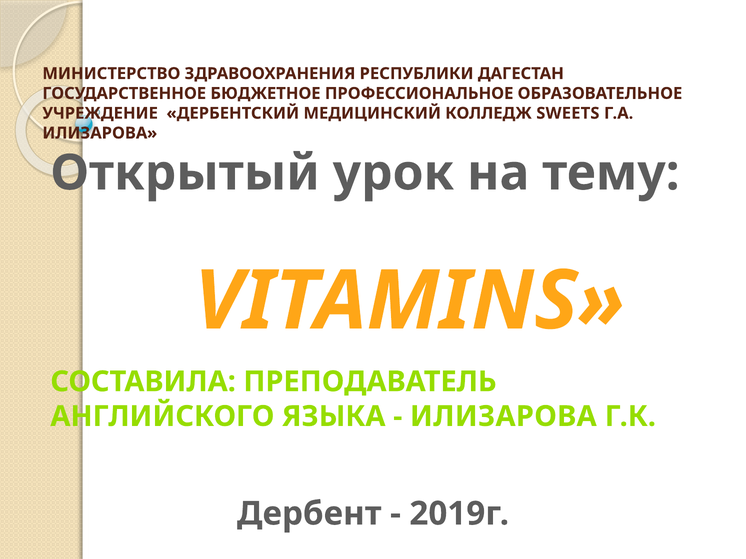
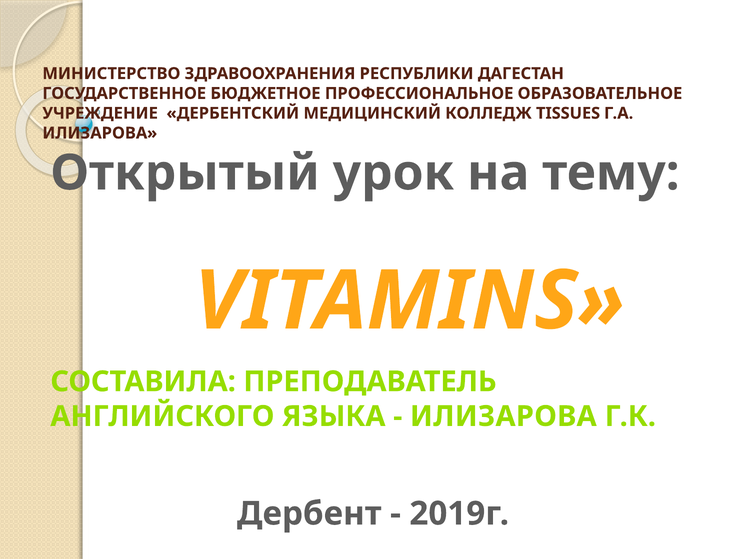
SWEETS: SWEETS -> TISSUES
